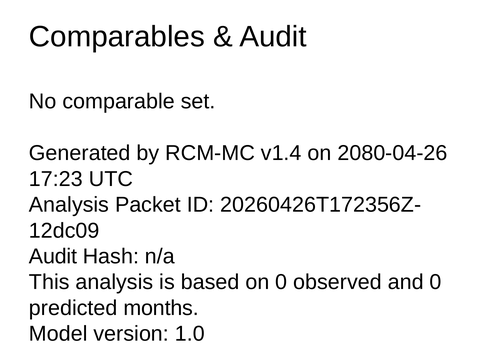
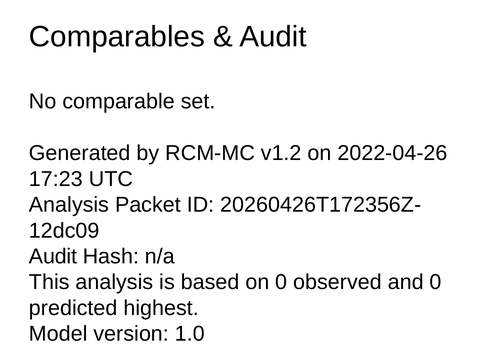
v1.4: v1.4 -> v1.2
2080-04-26: 2080-04-26 -> 2022-04-26
months: months -> highest
